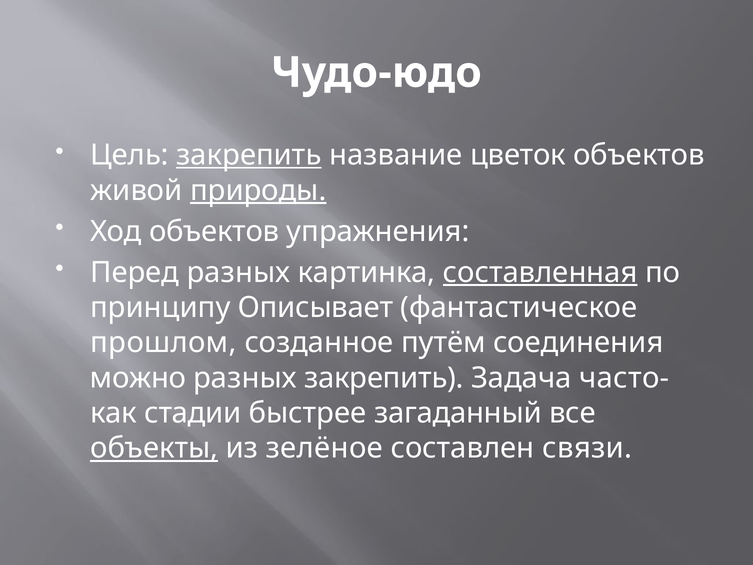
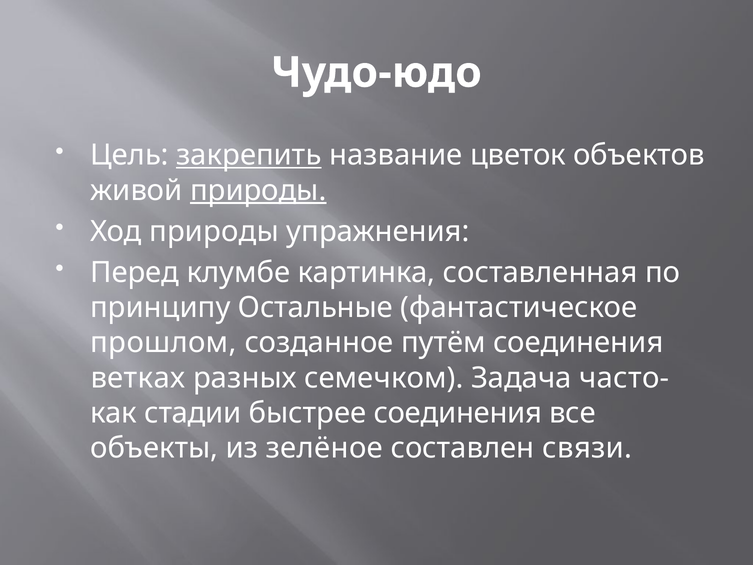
Ход объектов: объектов -> природы
Перед разных: разных -> клумбе
составленная underline: present -> none
Описывает: Описывает -> Остальные
можно: можно -> ветках
разных закрепить: закрепить -> семечком
быстрее загаданный: загаданный -> соединения
объекты underline: present -> none
